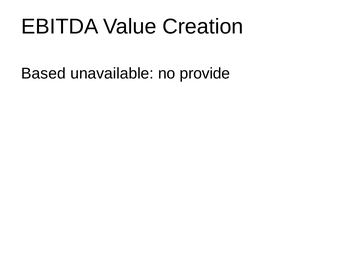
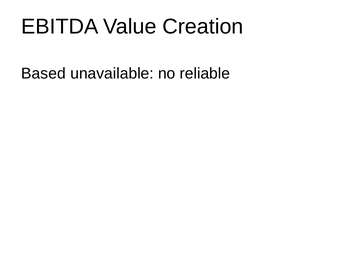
provide: provide -> reliable
